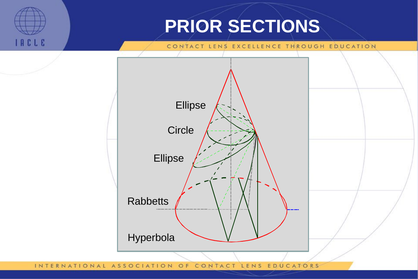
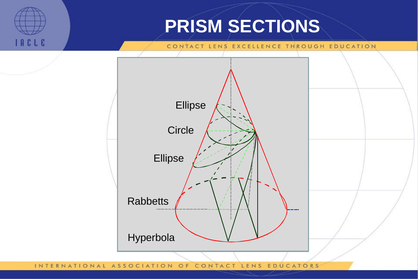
PRIOR: PRIOR -> PRISM
